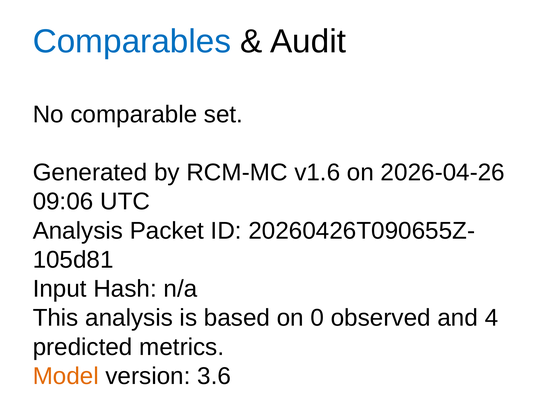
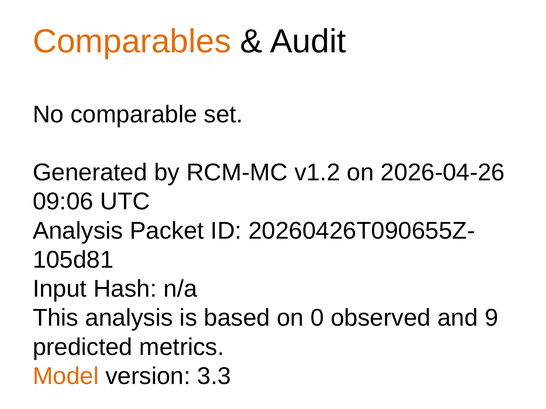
Comparables colour: blue -> orange
v1.6: v1.6 -> v1.2
4: 4 -> 9
3.6: 3.6 -> 3.3
